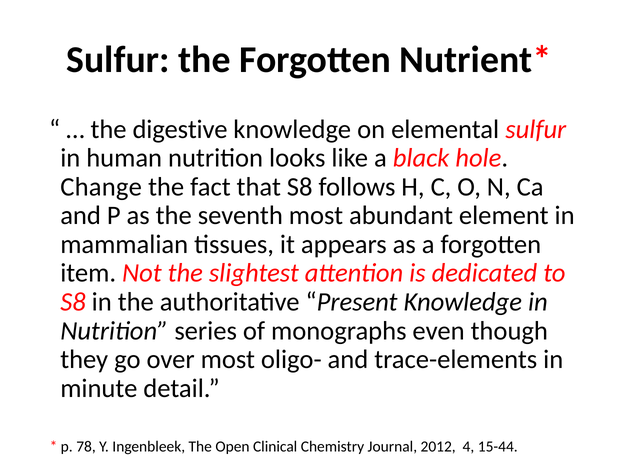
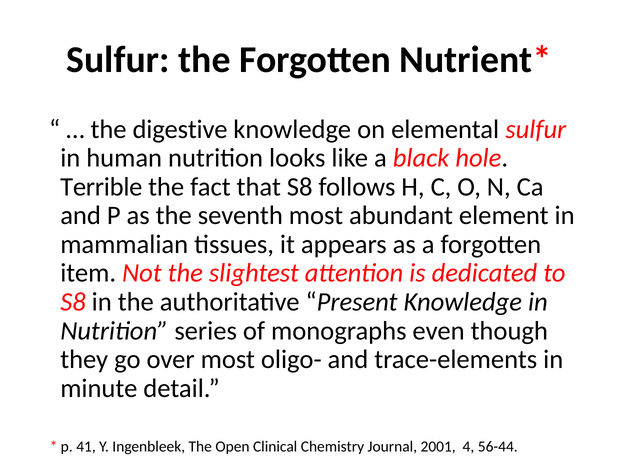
Change: Change -> Terrible
78: 78 -> 41
2012: 2012 -> 2001
15-44: 15-44 -> 56-44
